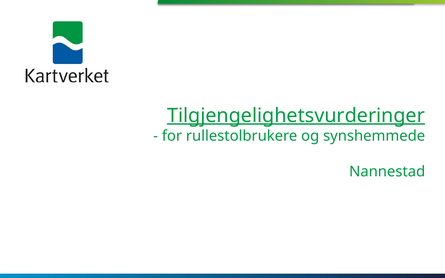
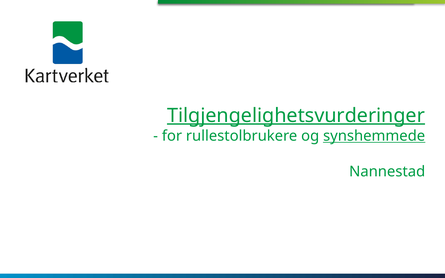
synshemmede underline: none -> present
